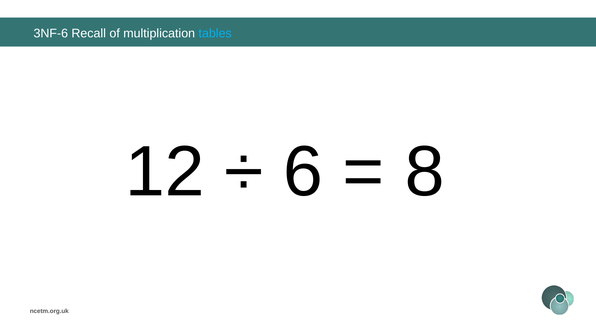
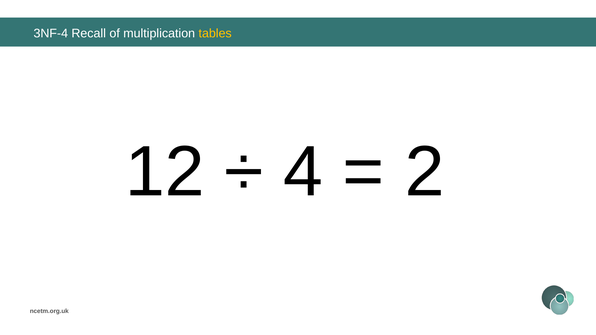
3NF-6: 3NF-6 -> 3NF-4
tables colour: light blue -> yellow
6: 6 -> 4
8: 8 -> 2
